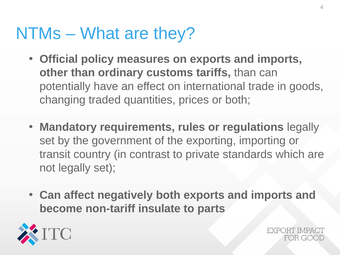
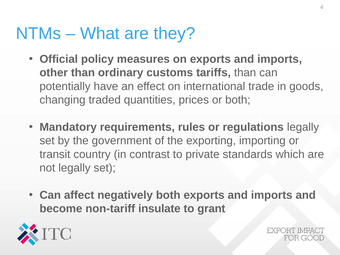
parts: parts -> grant
